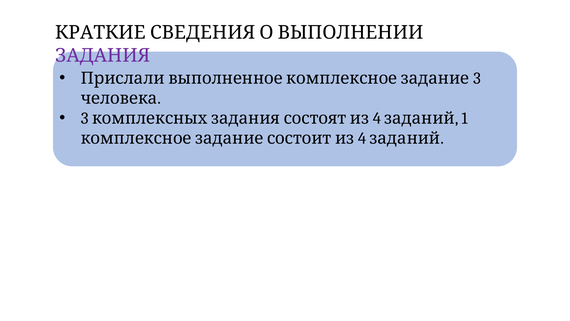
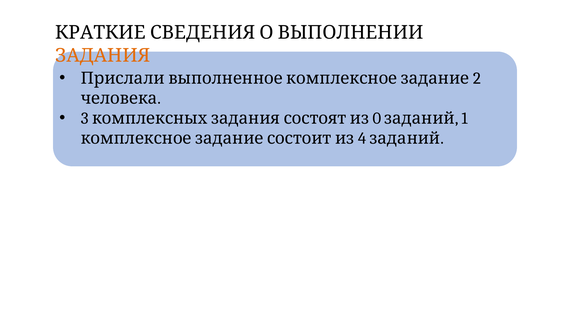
ЗАДАНИЯ colour: purple -> orange
3 at (477, 78): 3 -> 2
3 4: 4 -> 0
